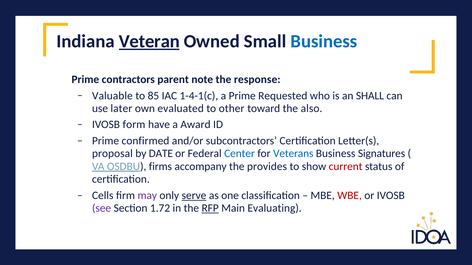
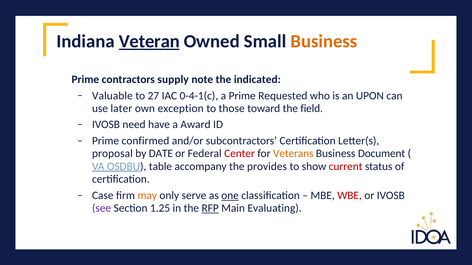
Business at (324, 41) colour: blue -> orange
parent: parent -> supply
response: response -> indicated
85: 85 -> 27
1-4-1(c: 1-4-1(c -> 0-4-1(c
SHALL: SHALL -> UPON
evaluated: evaluated -> exception
other: other -> those
also: also -> field
form: form -> need
Center colour: blue -> red
Veterans colour: blue -> orange
Signatures: Signatures -> Document
firms: firms -> table
Cells: Cells -> Case
may colour: purple -> orange
serve underline: present -> none
one underline: none -> present
1.72: 1.72 -> 1.25
